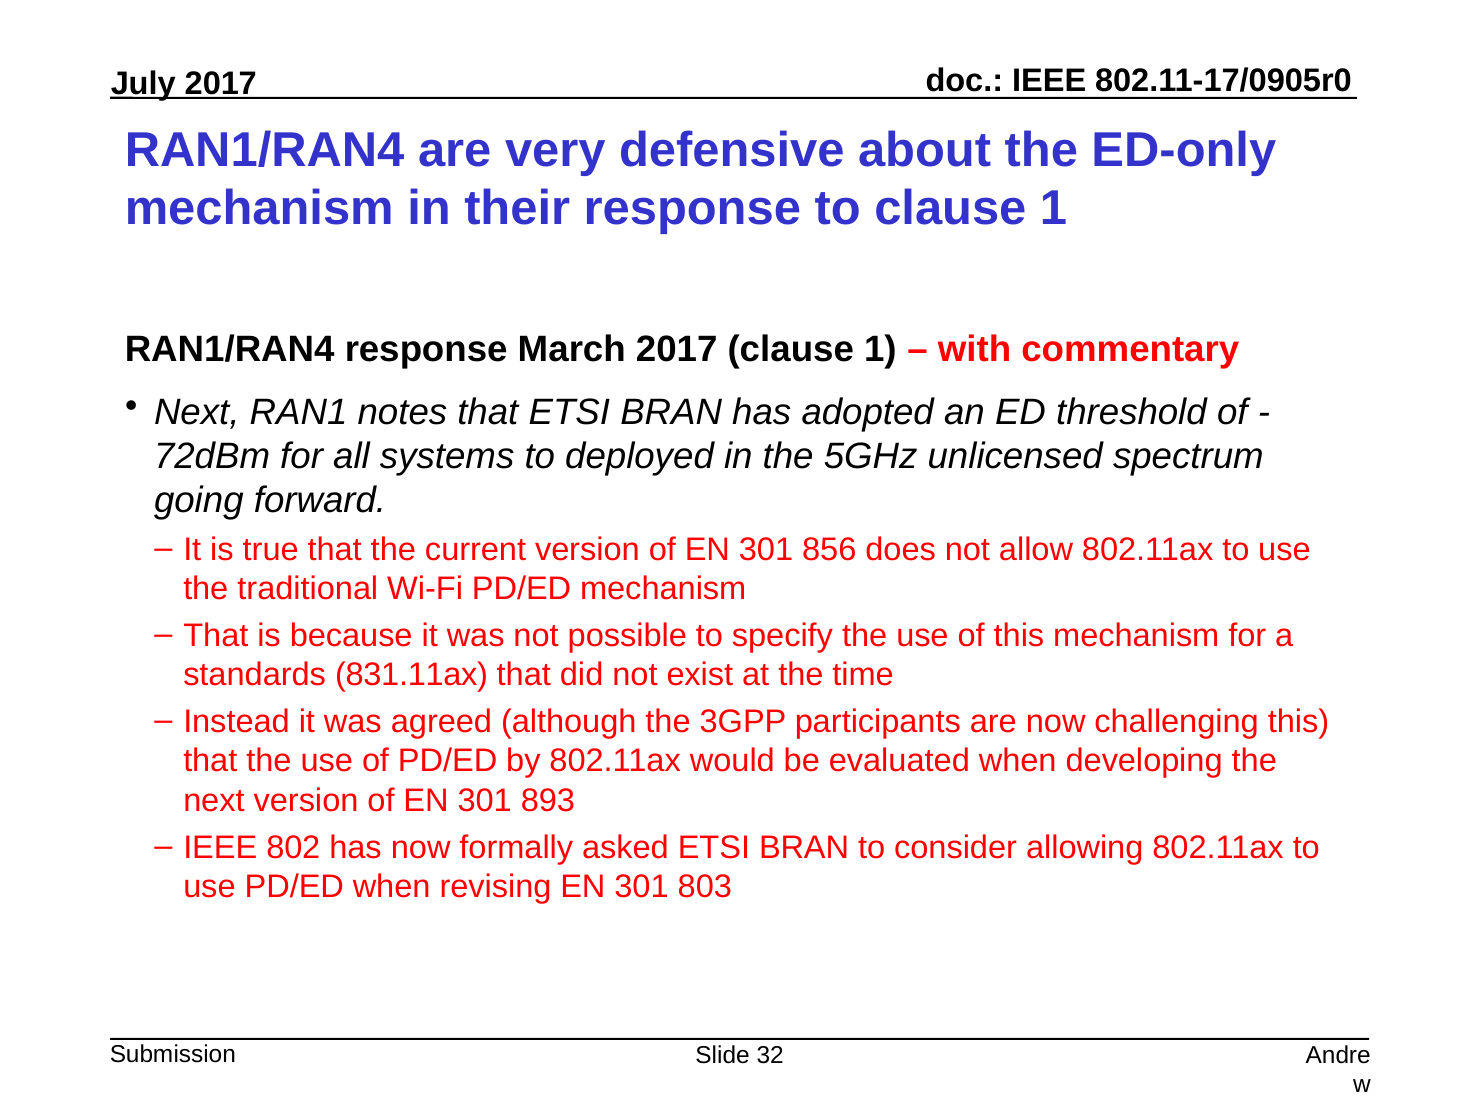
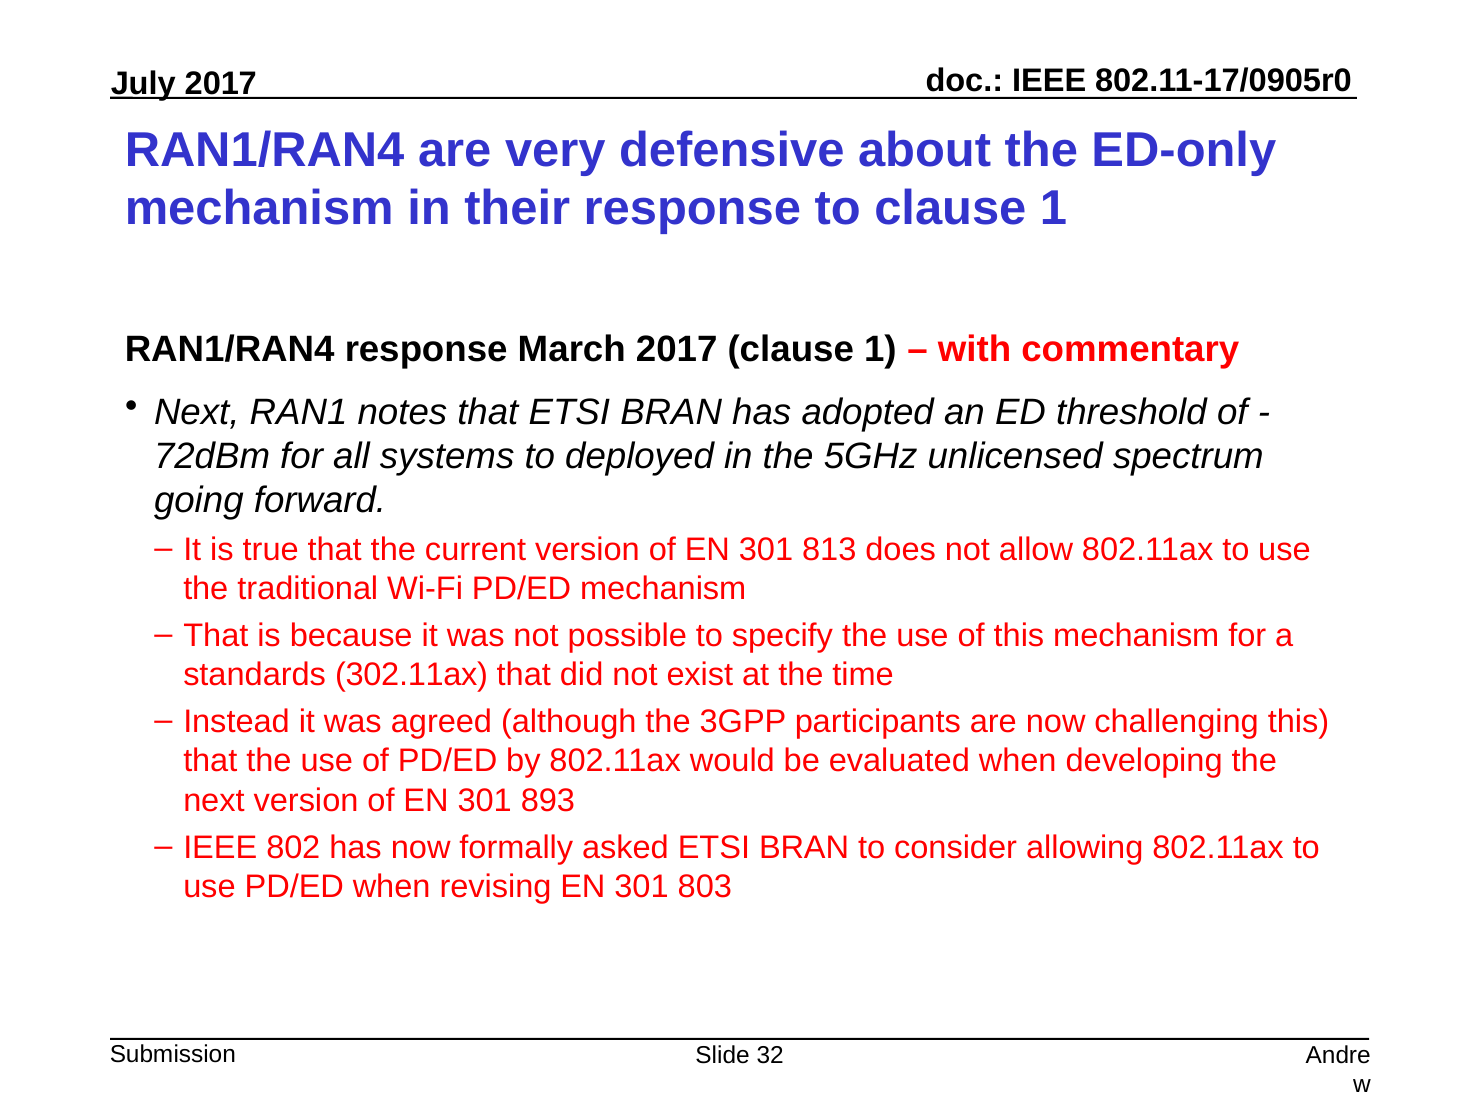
856: 856 -> 813
831.11ax: 831.11ax -> 302.11ax
